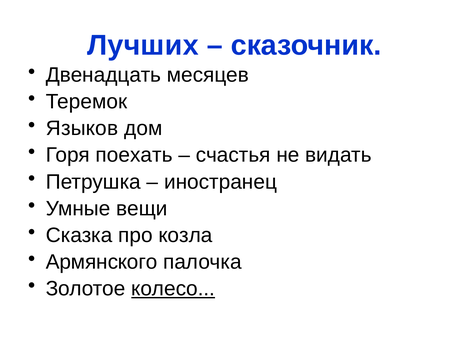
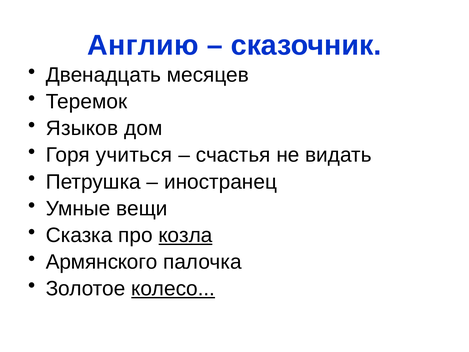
Лучших: Лучших -> Англию
поехать: поехать -> учиться
козла underline: none -> present
